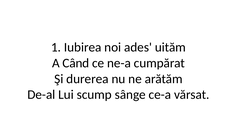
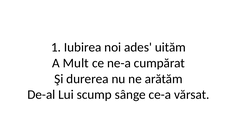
Când: Când -> Mult
